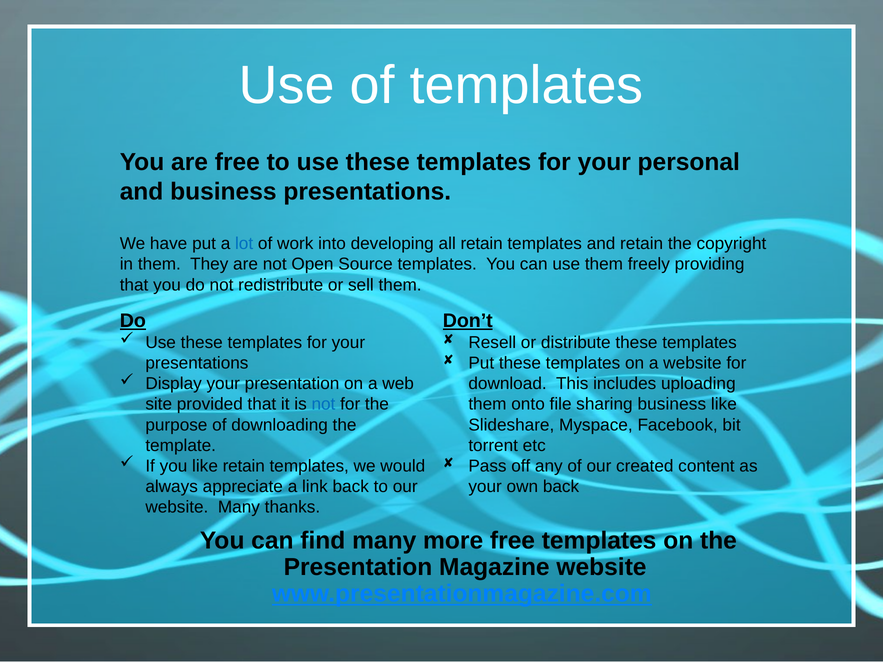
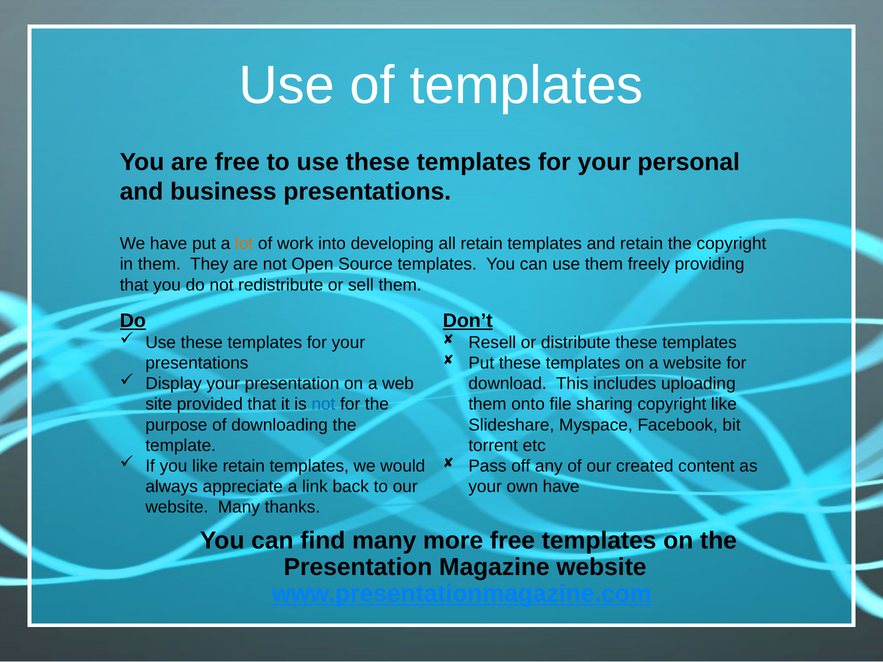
lot colour: blue -> orange
sharing business: business -> copyright
own back: back -> have
